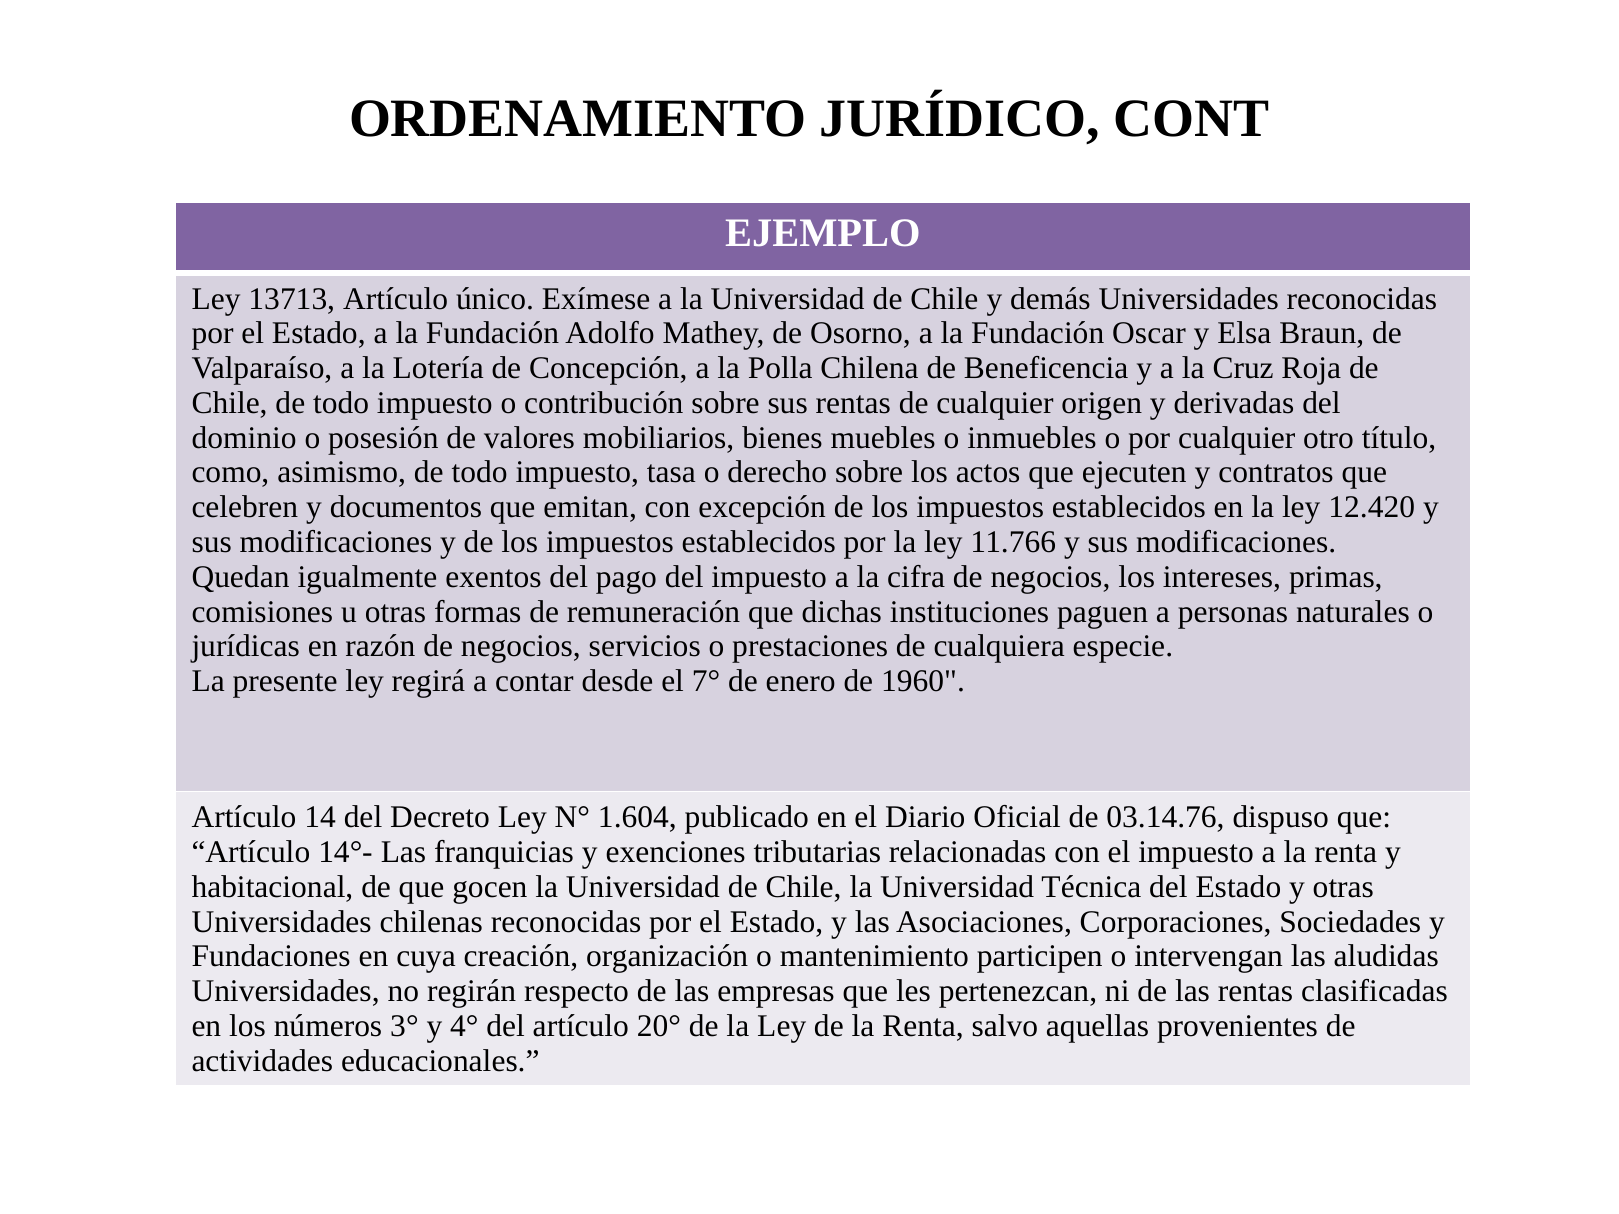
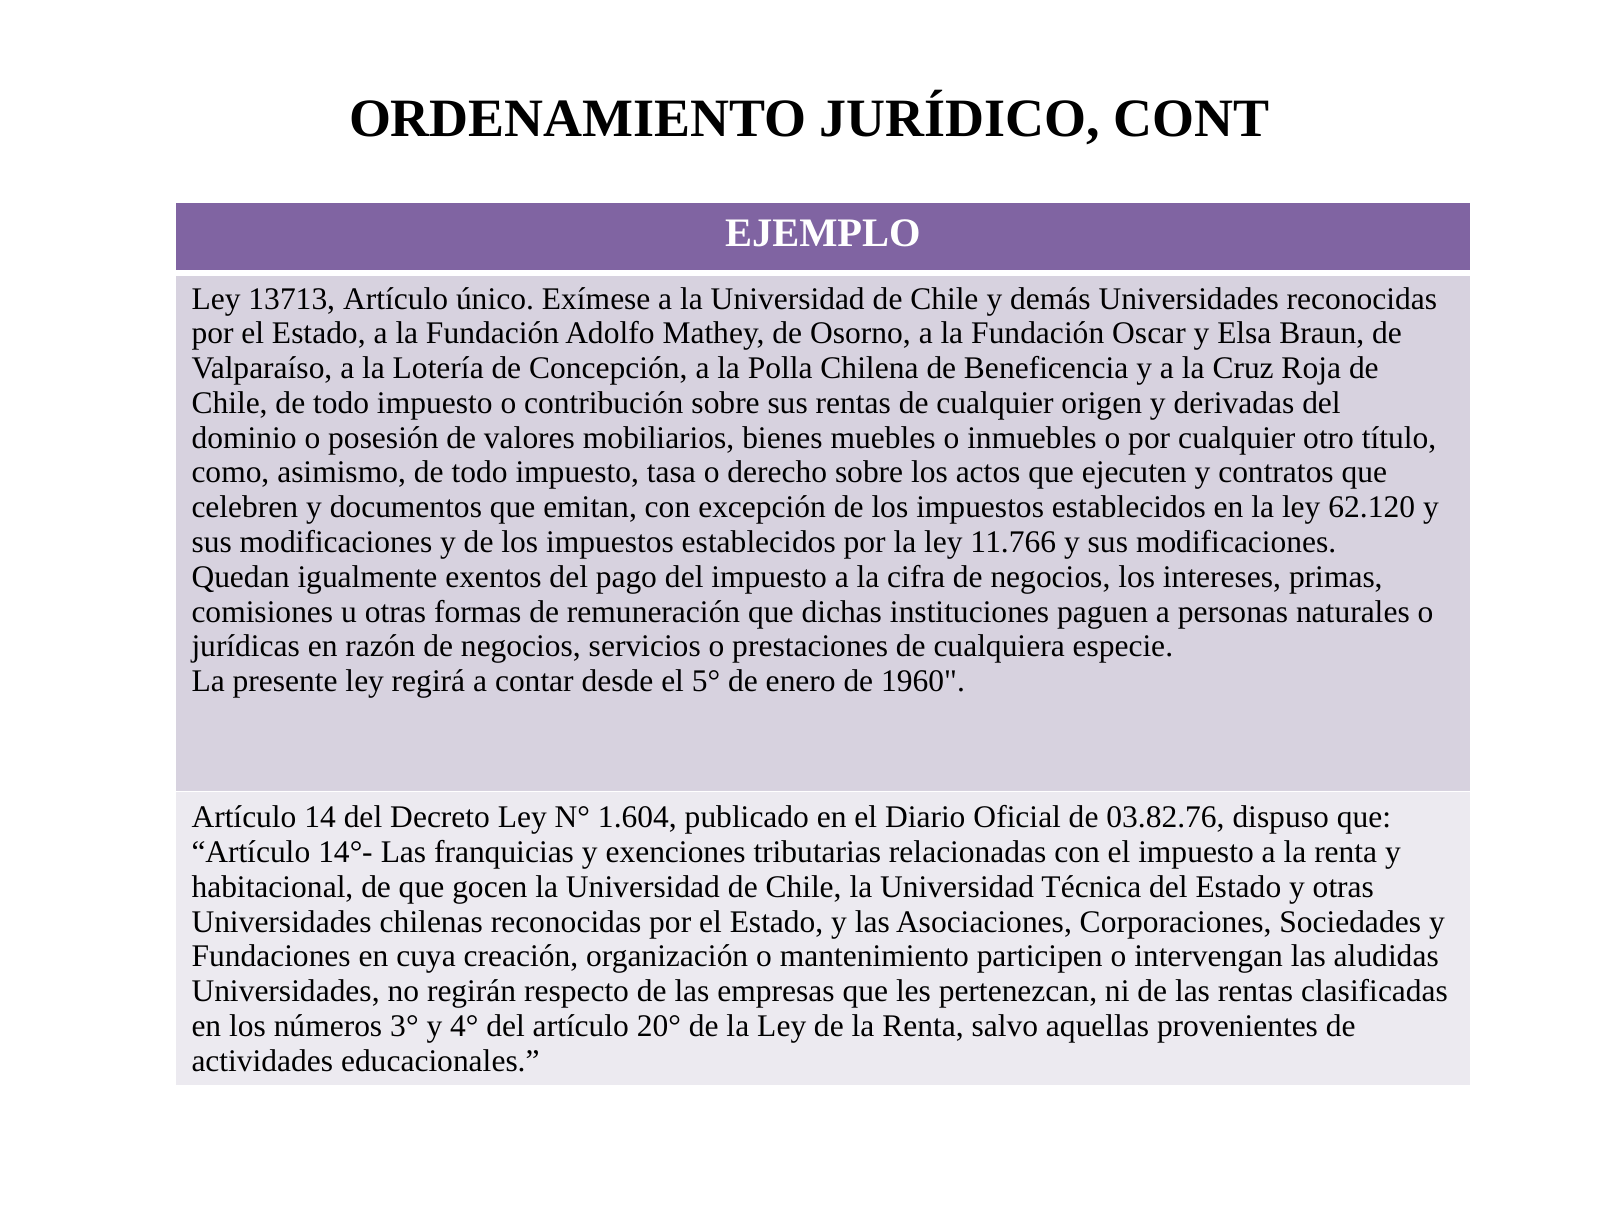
12.420: 12.420 -> 62.120
7°: 7° -> 5°
03.14.76: 03.14.76 -> 03.82.76
